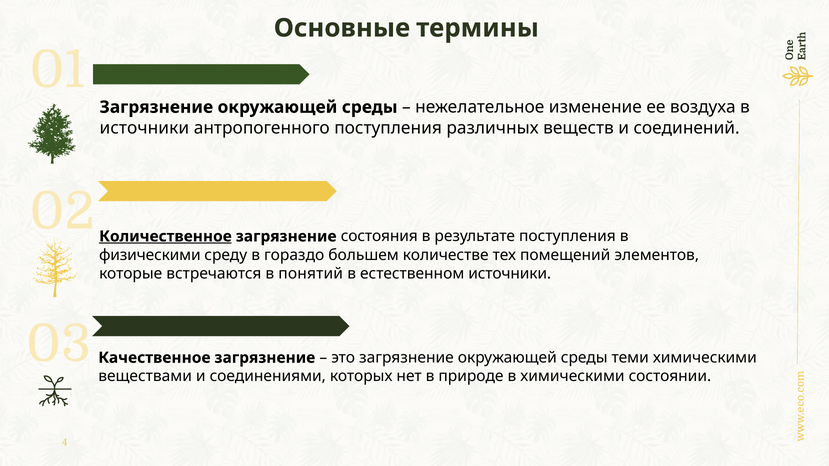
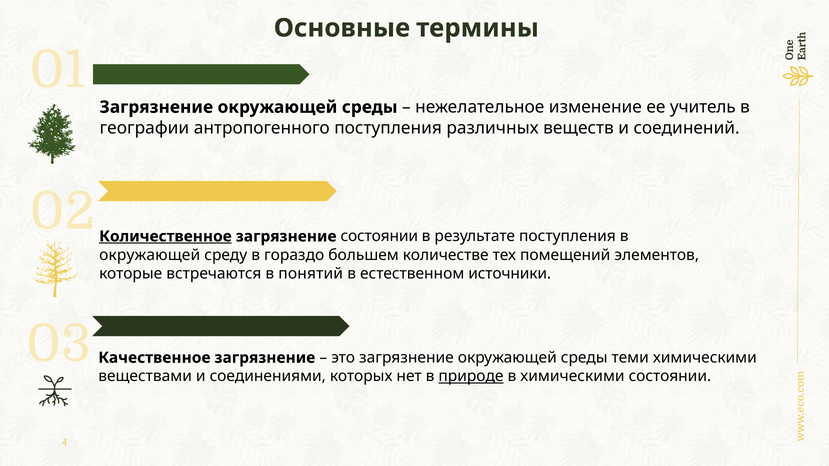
воздуха: воздуха -> учитель
источники at (144, 128): источники -> географии
загрязнение состояния: состояния -> состоянии
физическими at (150, 255): физическими -> окружающей
природе underline: none -> present
